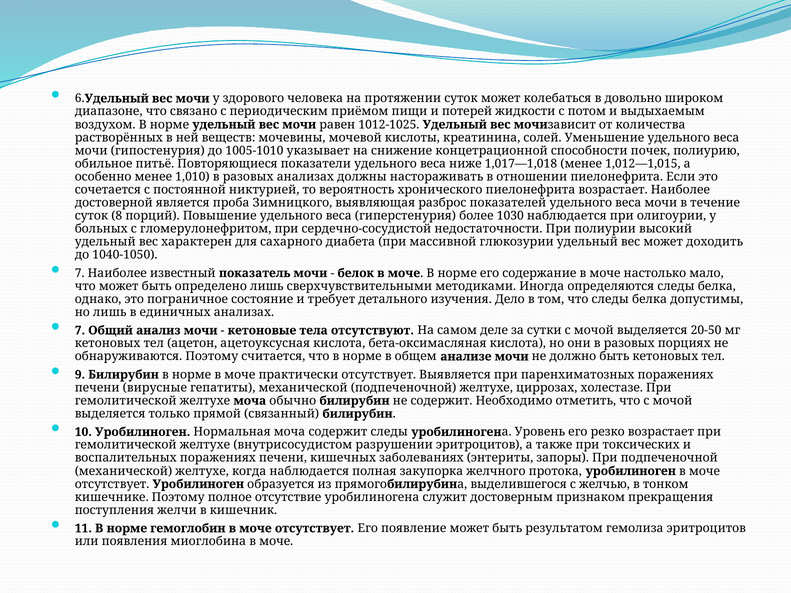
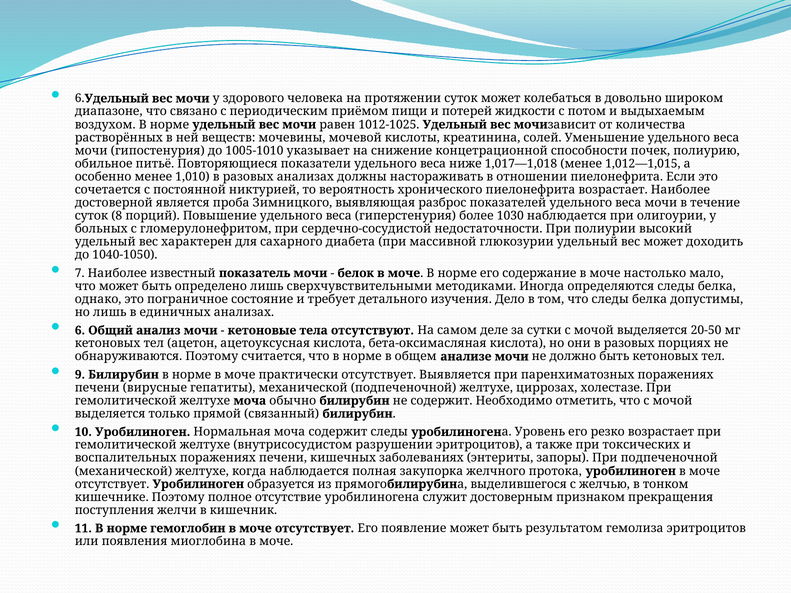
7 at (80, 331): 7 -> 6
